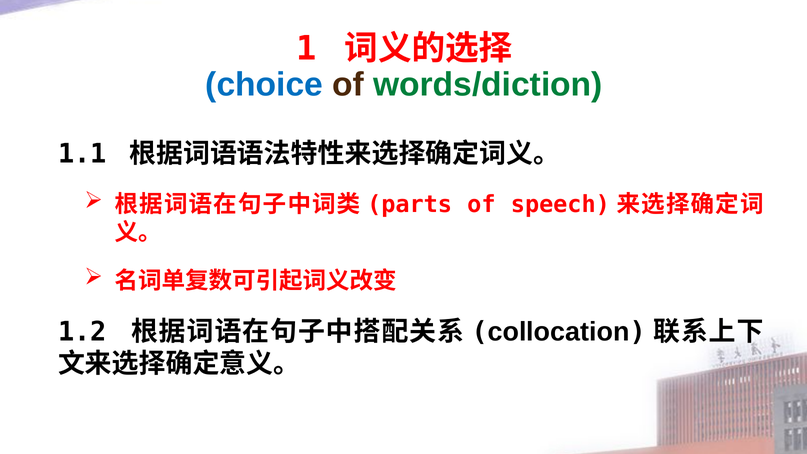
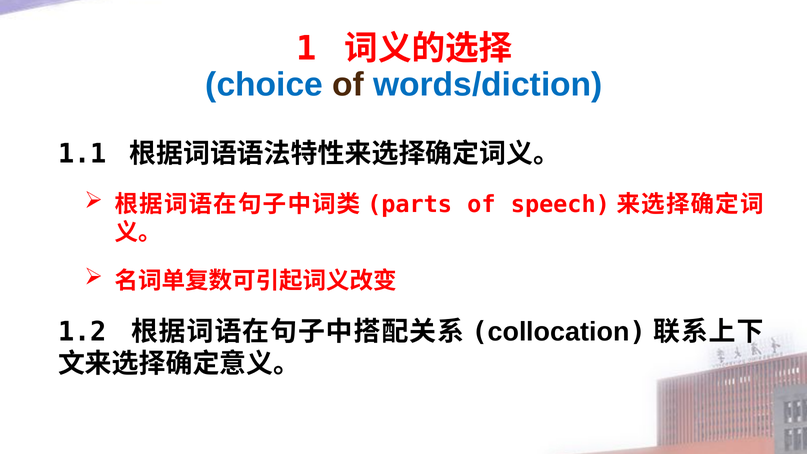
words/diction colour: green -> blue
